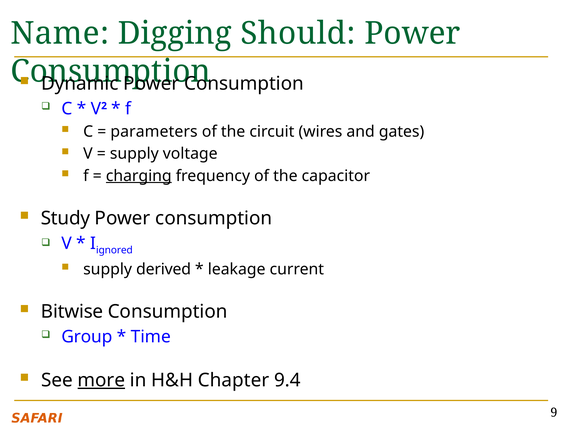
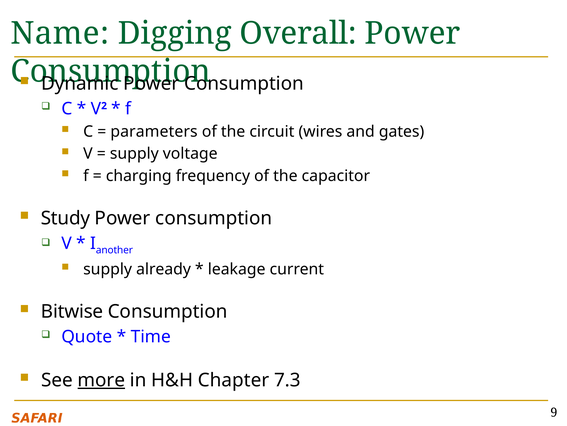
Should: Should -> Overall
charging underline: present -> none
ignored: ignored -> another
derived: derived -> already
Group: Group -> Quote
9.4: 9.4 -> 7.3
